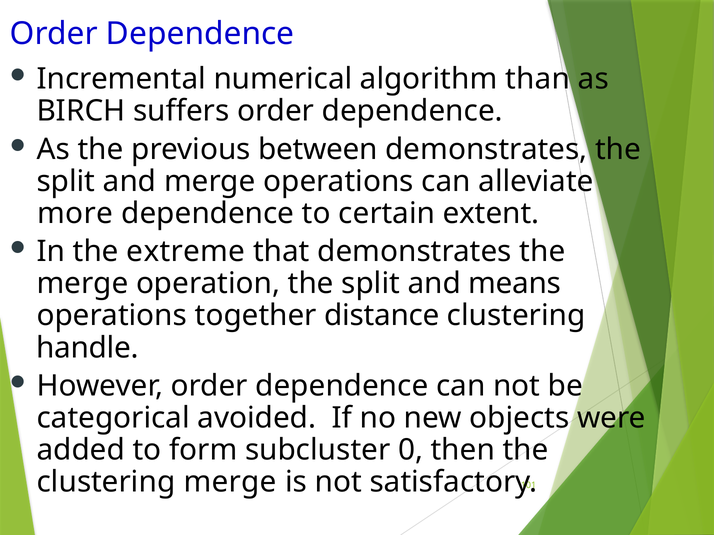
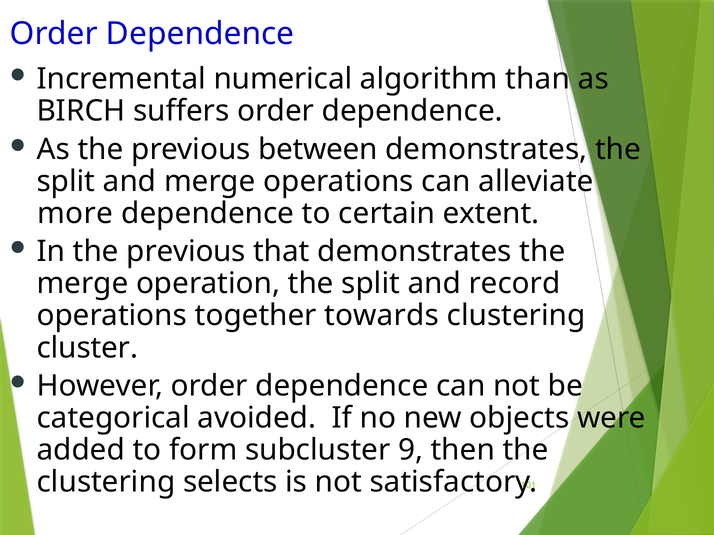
In the extreme: extreme -> previous
means: means -> record
distance: distance -> towards
handle: handle -> cluster
0: 0 -> 9
clustering merge: merge -> selects
